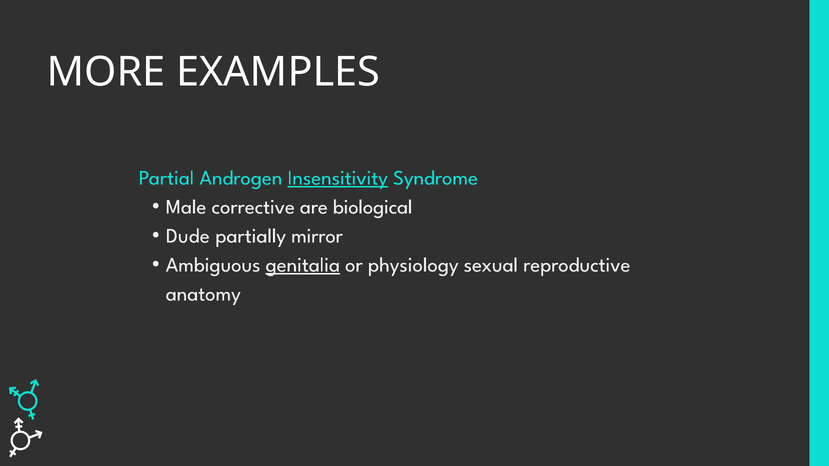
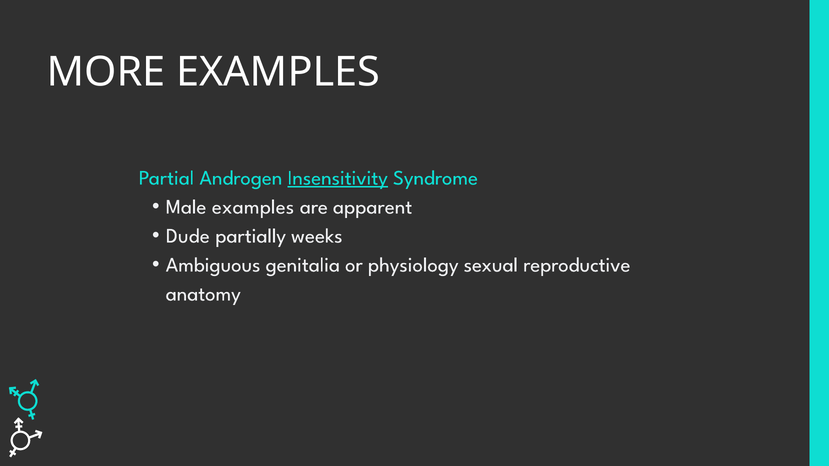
Male corrective: corrective -> examples
biological: biological -> apparent
mirror: mirror -> weeks
genitalia underline: present -> none
